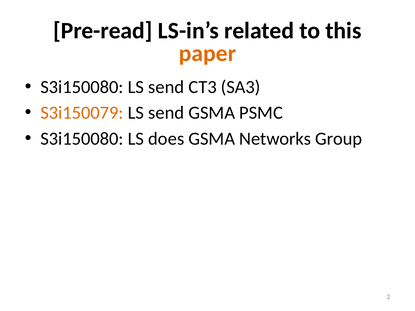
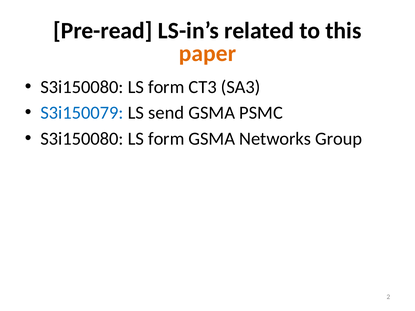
send at (166, 87): send -> form
S3i150079 colour: orange -> blue
does at (166, 139): does -> form
